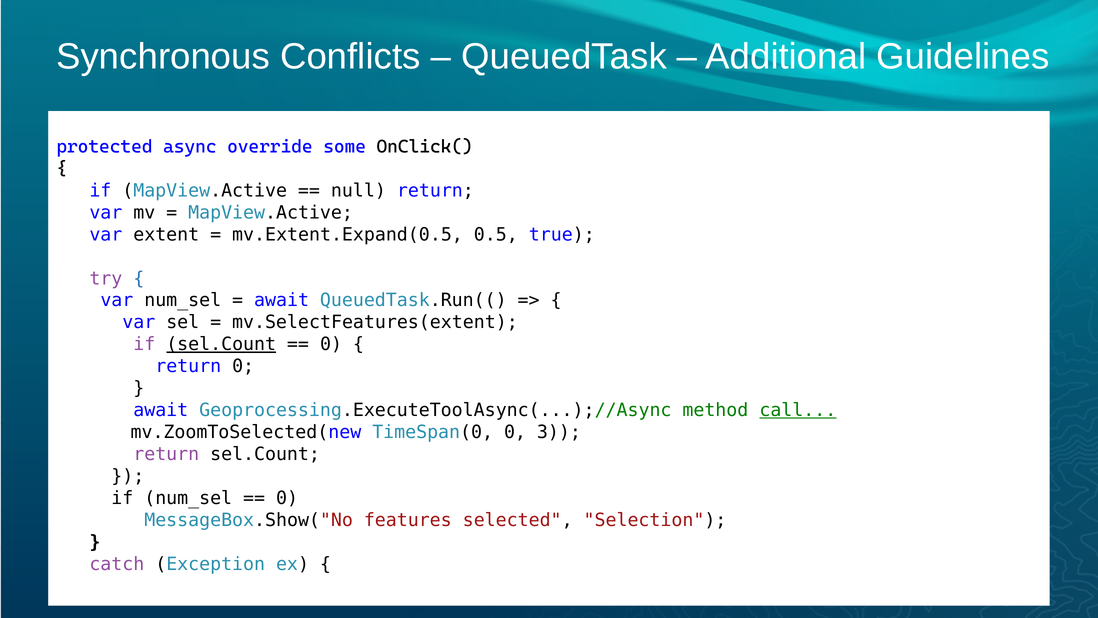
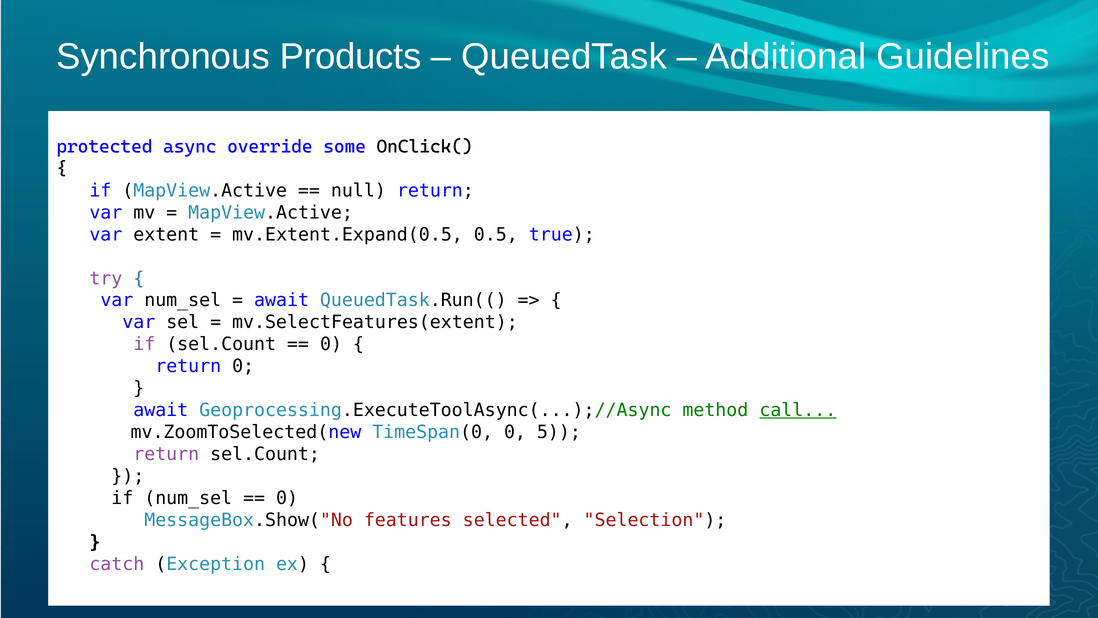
Conflicts: Conflicts -> Products
sel.Count at (221, 344) underline: present -> none
3: 3 -> 5
